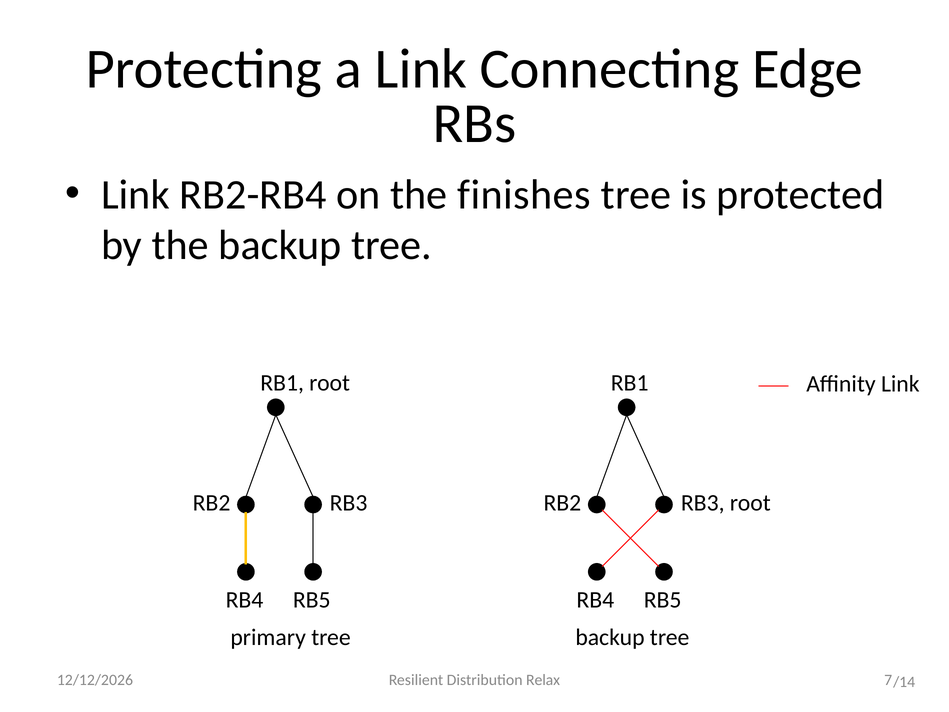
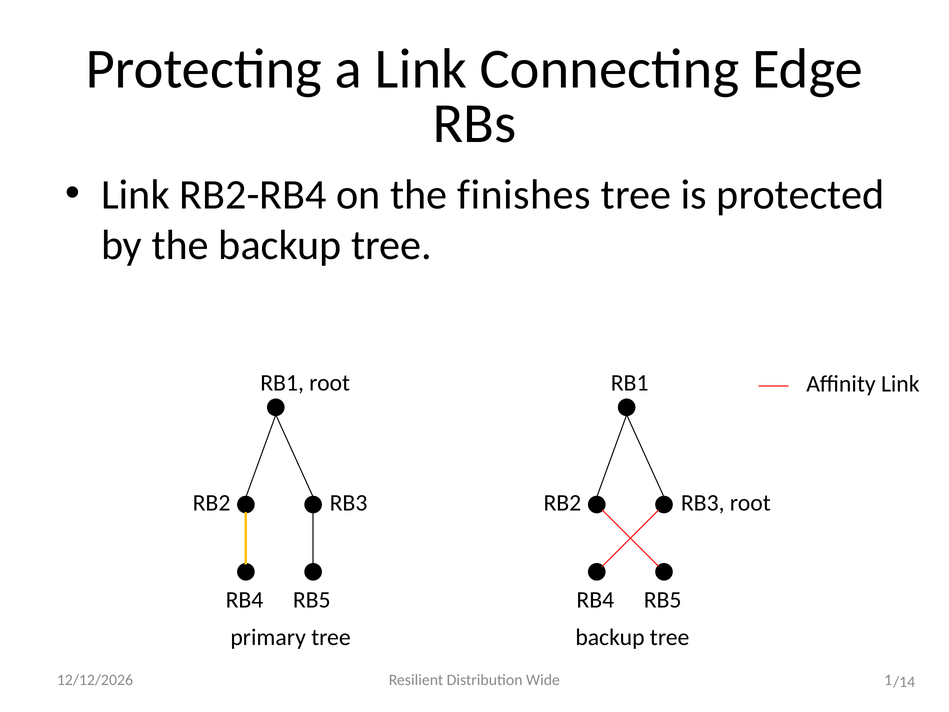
Relax: Relax -> Wide
7: 7 -> 1
